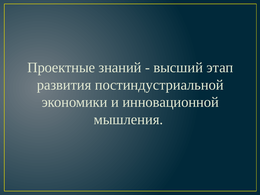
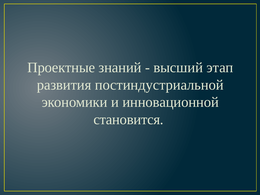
мышления: мышления -> становится
